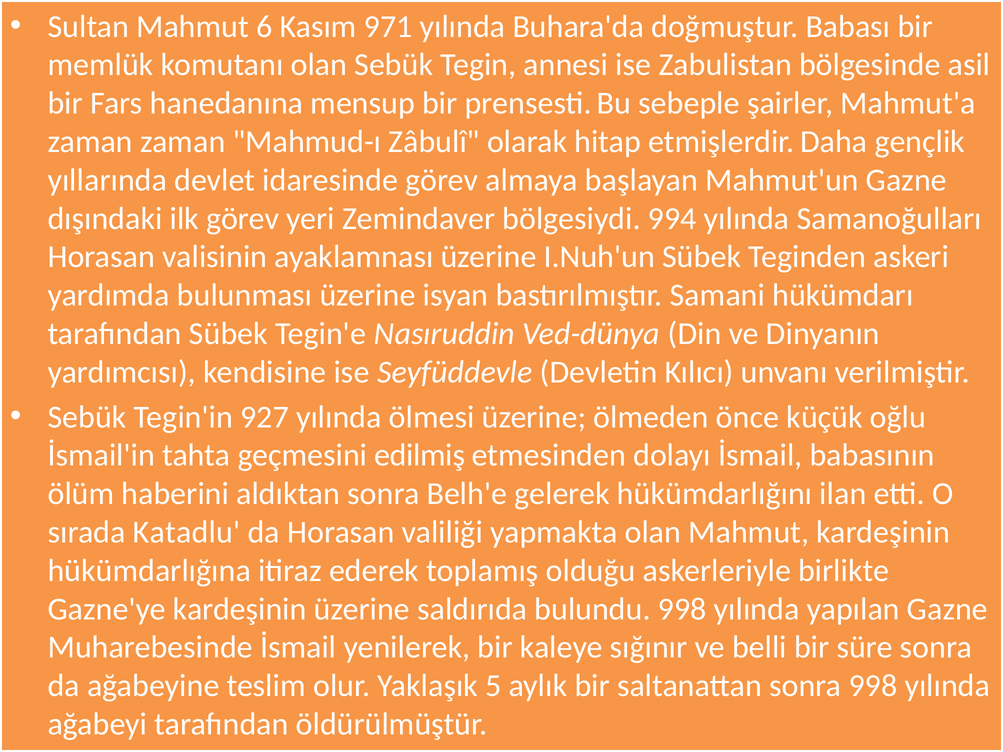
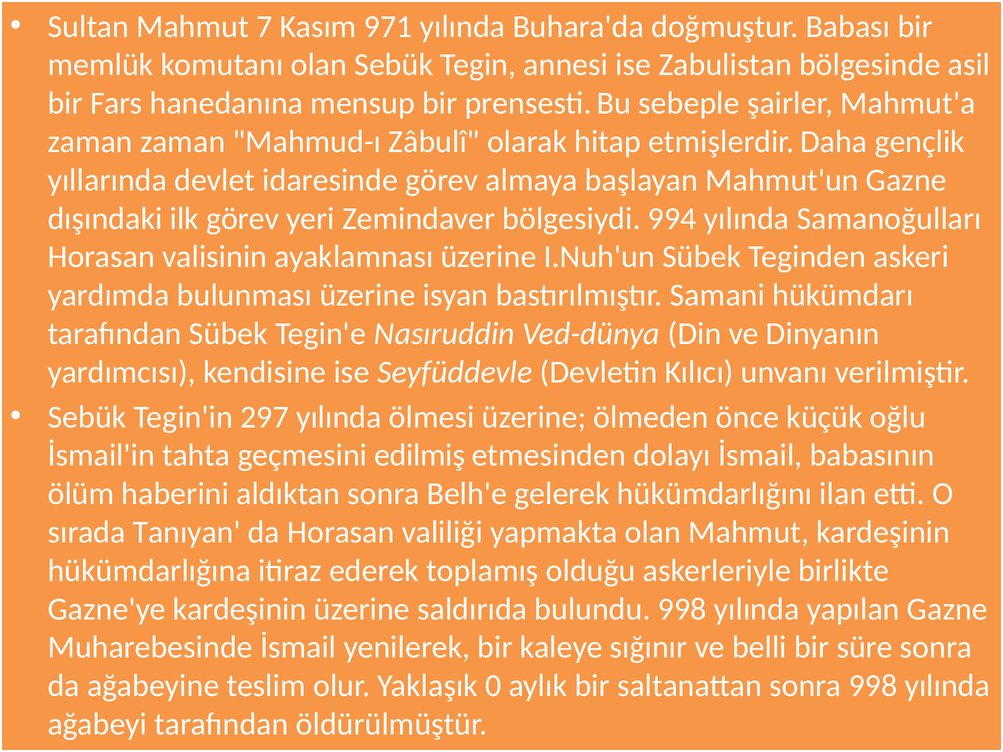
6: 6 -> 7
927: 927 -> 297
Katadlu: Katadlu -> Tanıyan
5: 5 -> 0
